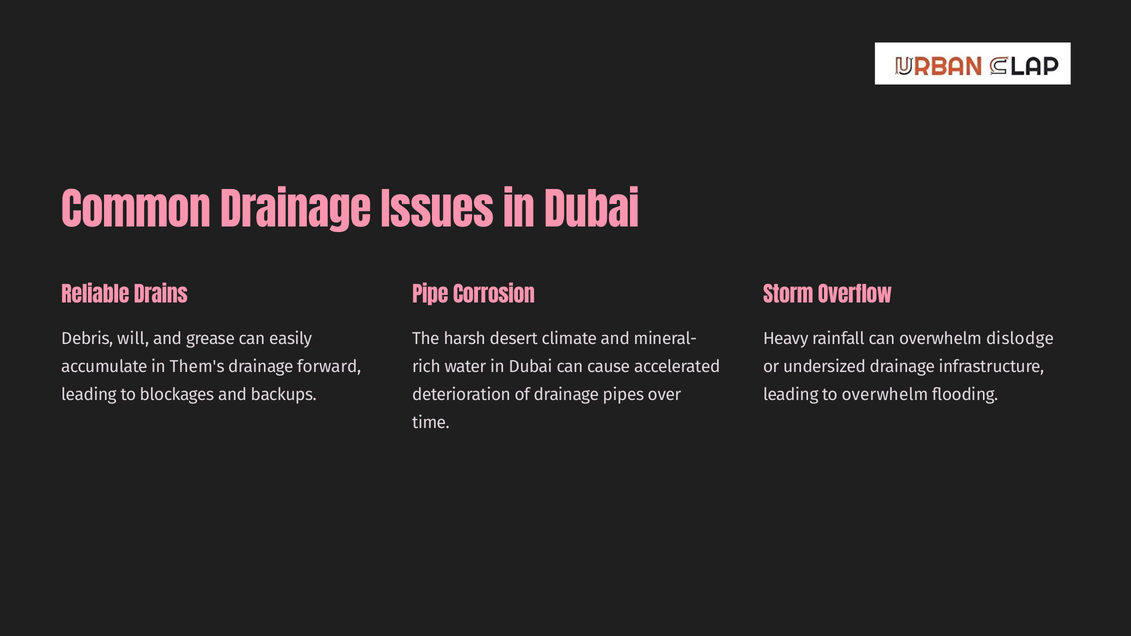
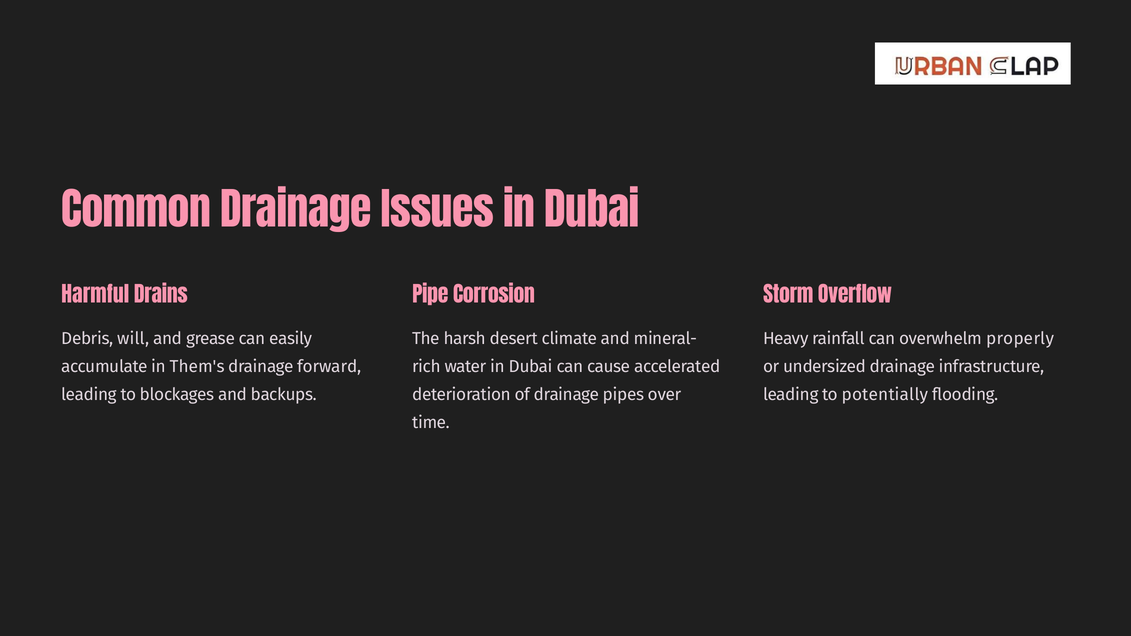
Reliable: Reliable -> Harmful
dislodge: dislodge -> properly
to overwhelm: overwhelm -> potentially
